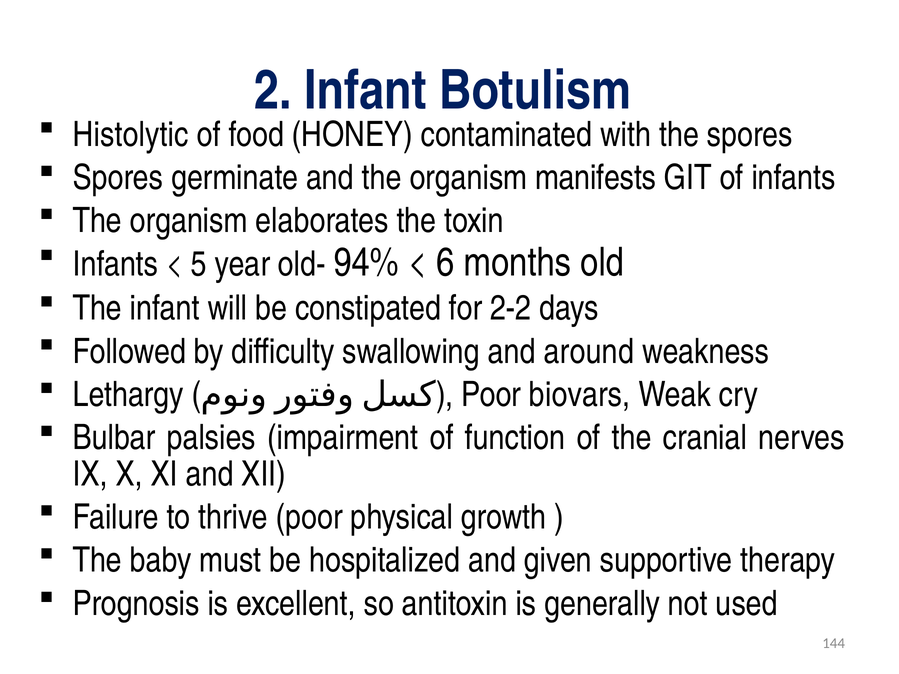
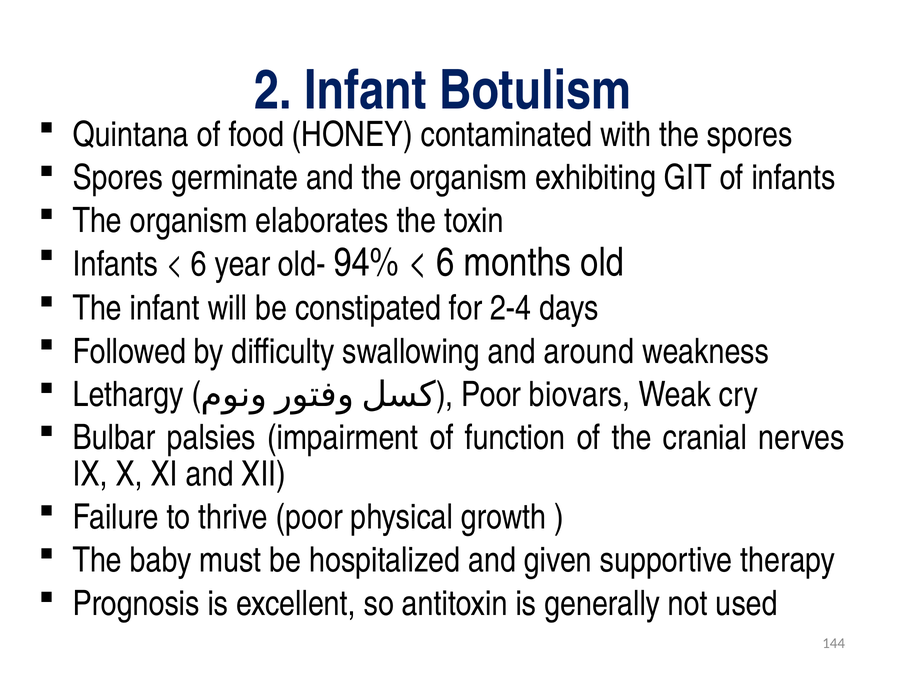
Histolytic: Histolytic -> Quintana
manifests: manifests -> exhibiting
5 at (199, 264): 5 -> 6
2-2: 2-2 -> 2-4
